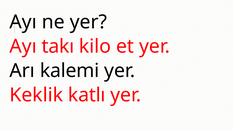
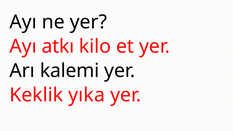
takı: takı -> atkı
katlı: katlı -> yıka
